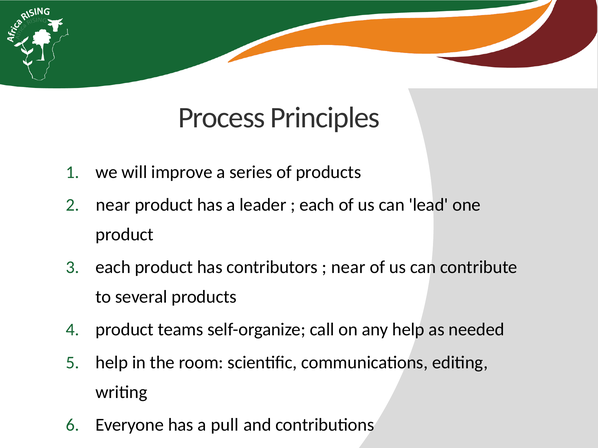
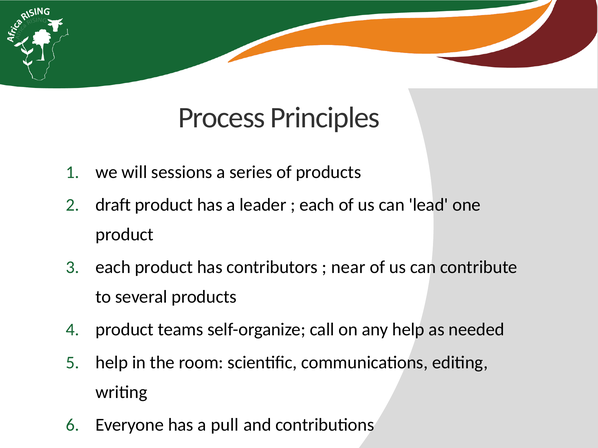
improve: improve -> sessions
near at (113, 205): near -> draft
